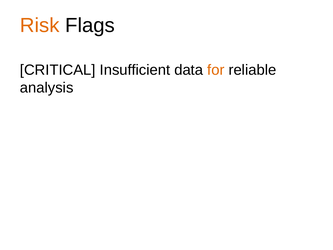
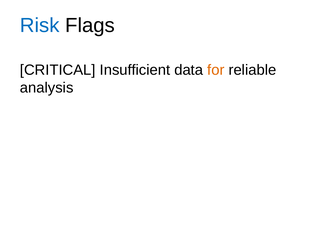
Risk colour: orange -> blue
